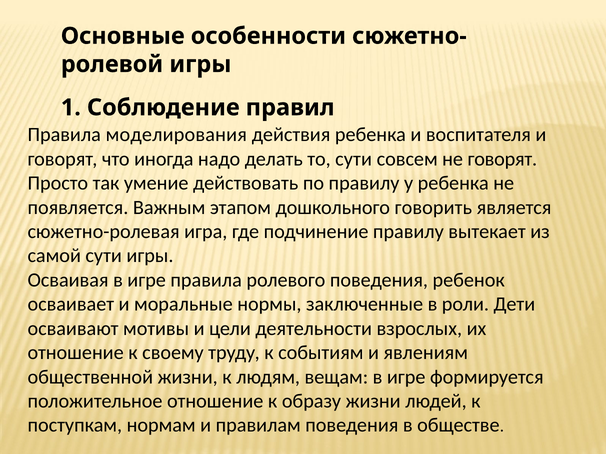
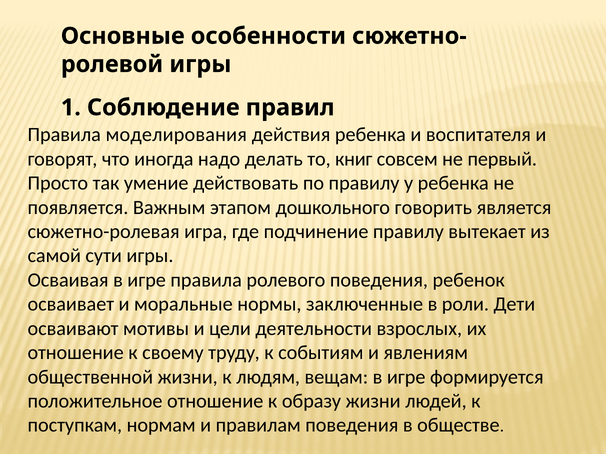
то сути: сути -> книг
не говорят: говорят -> первый
